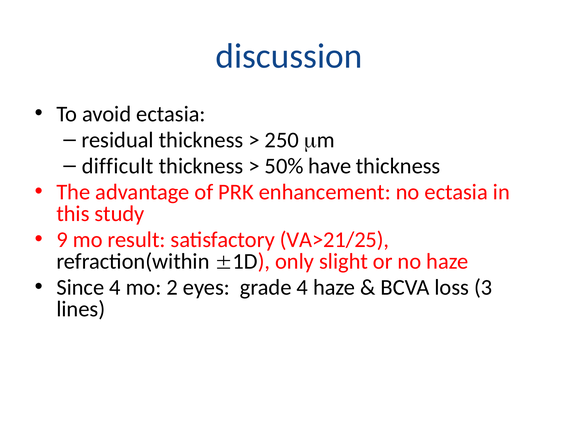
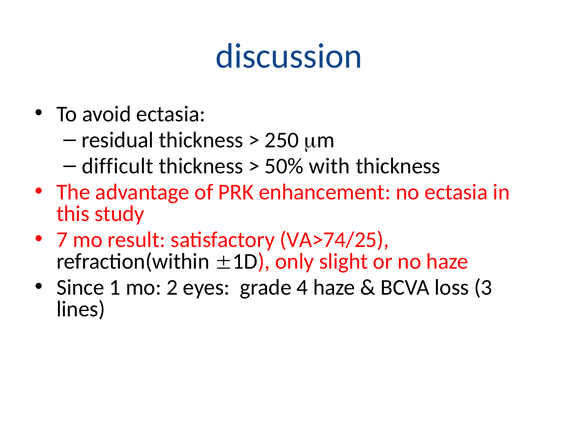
have: have -> with
9: 9 -> 7
VA>21/25: VA>21/25 -> VA>74/25
Since 4: 4 -> 1
